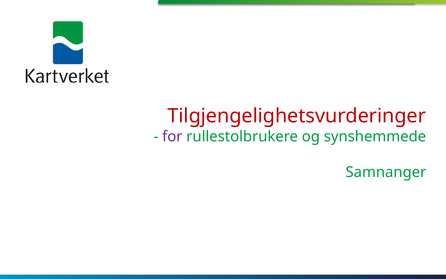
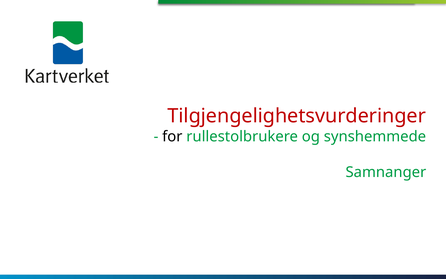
for colour: purple -> black
